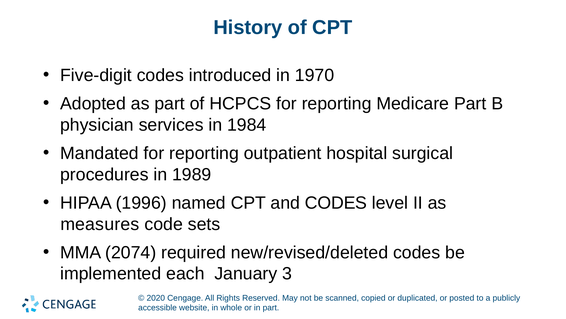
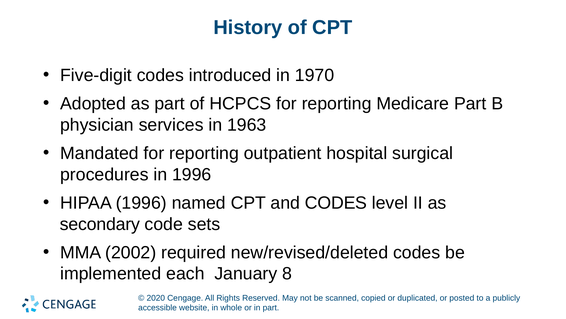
1984: 1984 -> 1963
in 1989: 1989 -> 1996
measures: measures -> secondary
2074: 2074 -> 2002
3: 3 -> 8
